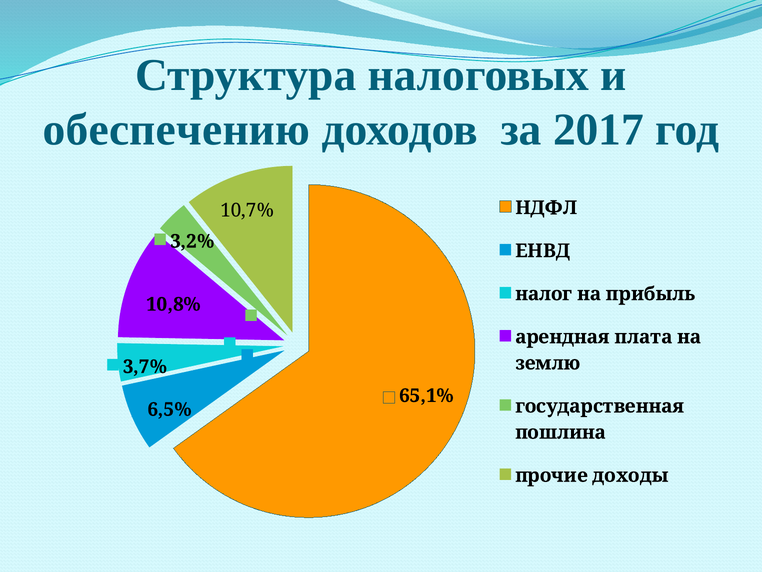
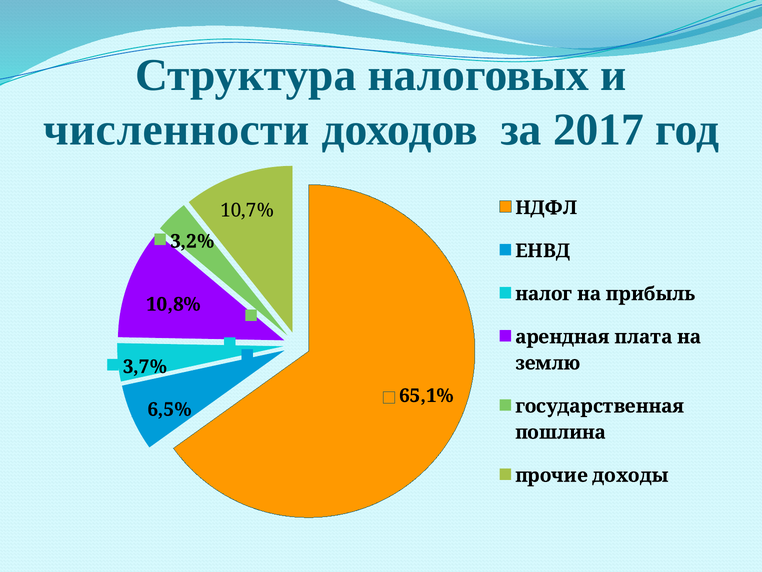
обеспечению: обеспечению -> численности
